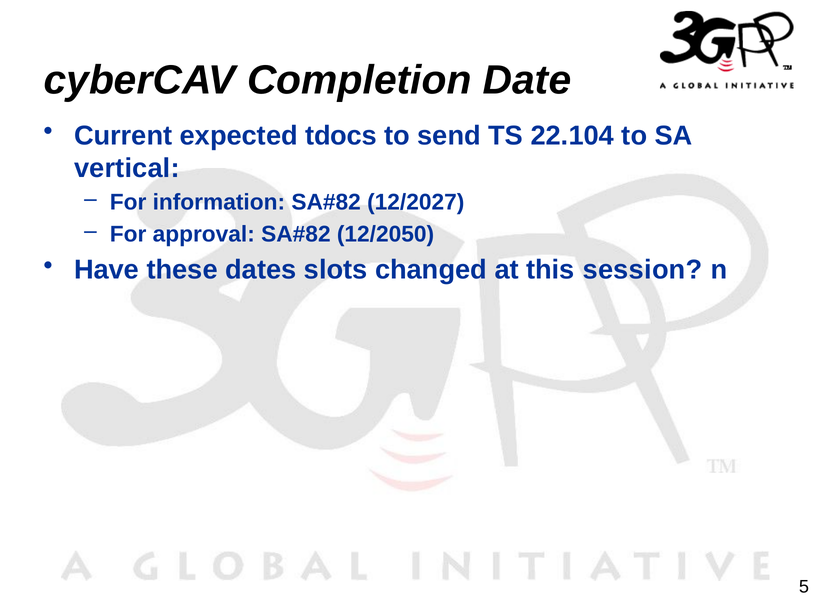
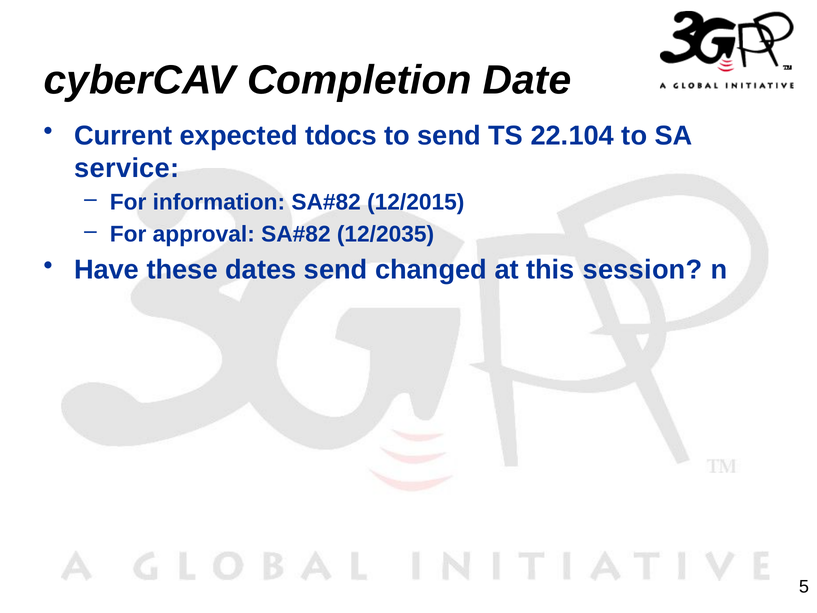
vertical: vertical -> service
12/2027: 12/2027 -> 12/2015
12/2050: 12/2050 -> 12/2035
dates slots: slots -> send
